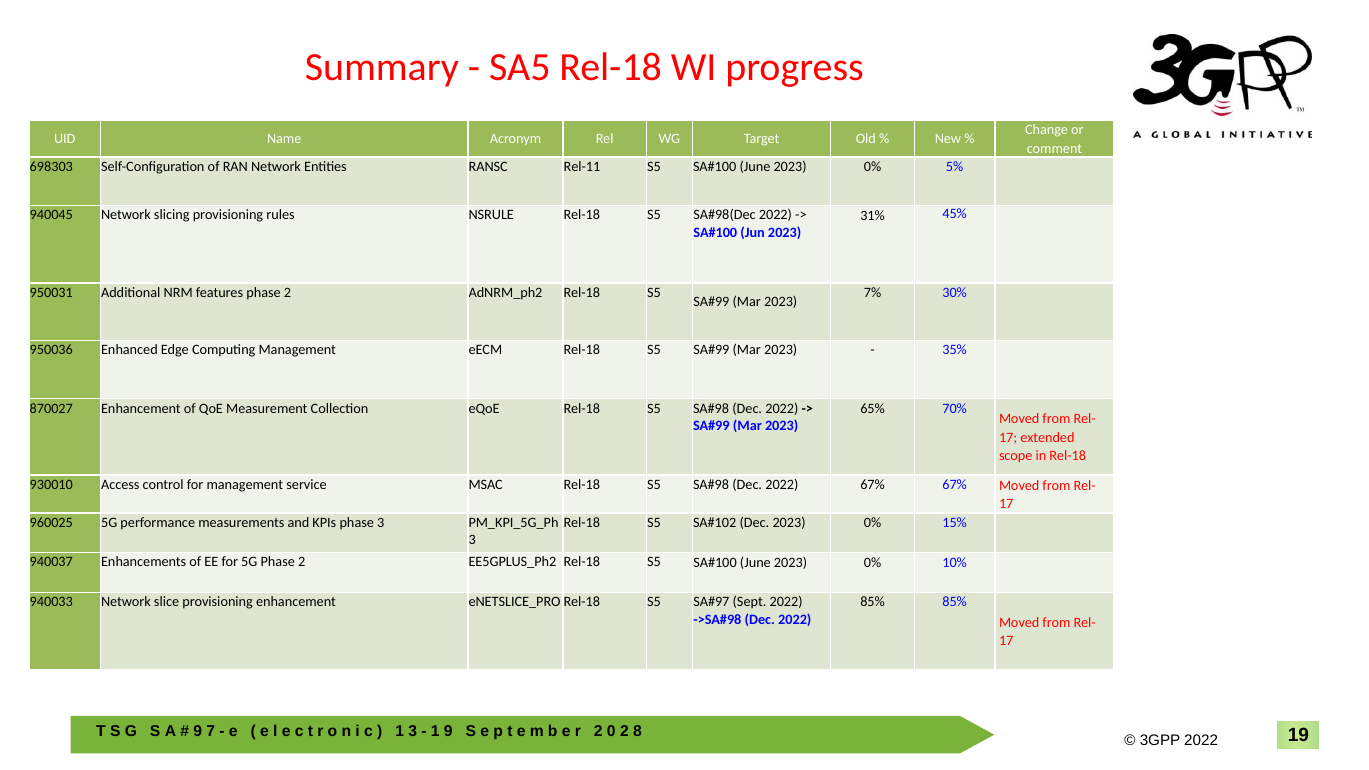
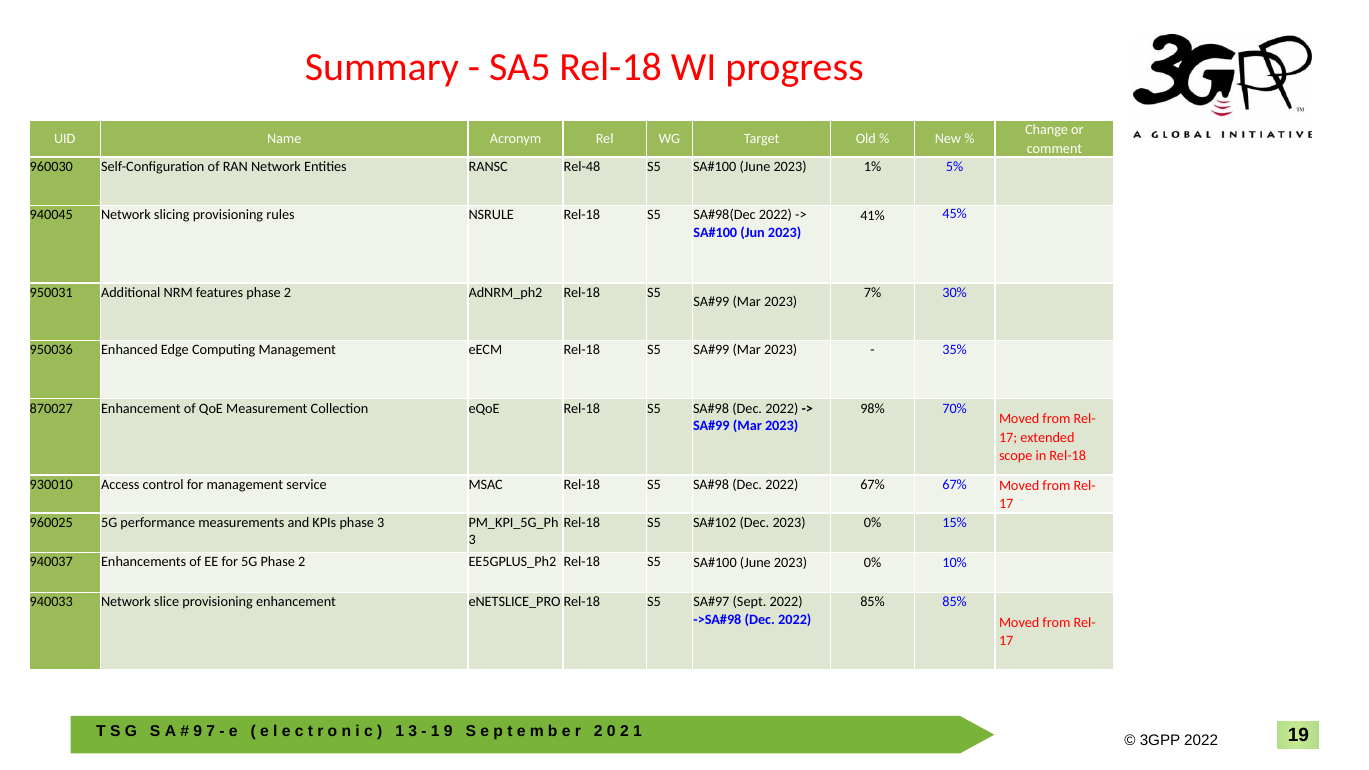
698303: 698303 -> 960030
Rel-11: Rel-11 -> Rel-48
0% at (873, 167): 0% -> 1%
31%: 31% -> 41%
65%: 65% -> 98%
2 8: 8 -> 1
